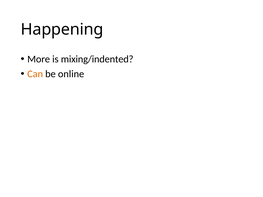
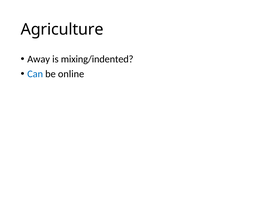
Happening: Happening -> Agriculture
More: More -> Away
Can colour: orange -> blue
